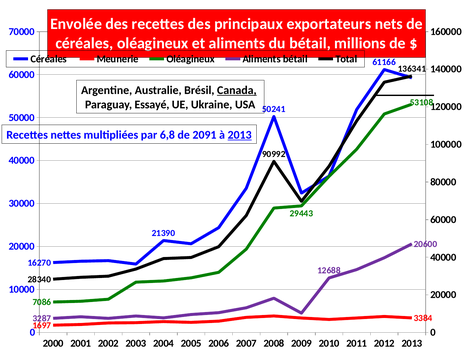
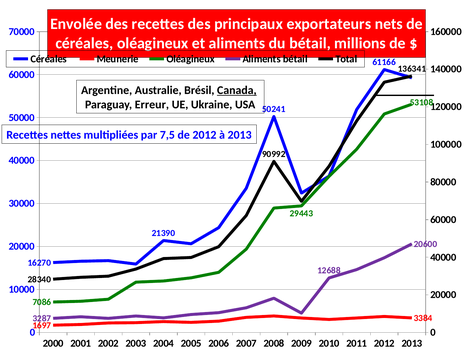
Essayé: Essayé -> Erreur
6,8: 6,8 -> 7,5
de 2091: 2091 -> 2012
2013 at (240, 135) underline: present -> none
